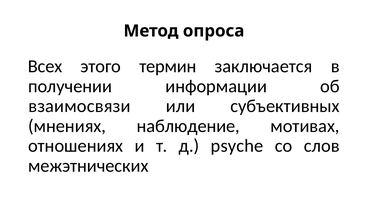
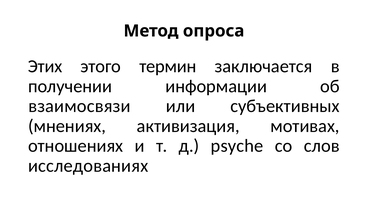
Всех: Всех -> Этих
наблюдение: наблюдение -> активизация
межэтнических: межэтнических -> исследованиях
